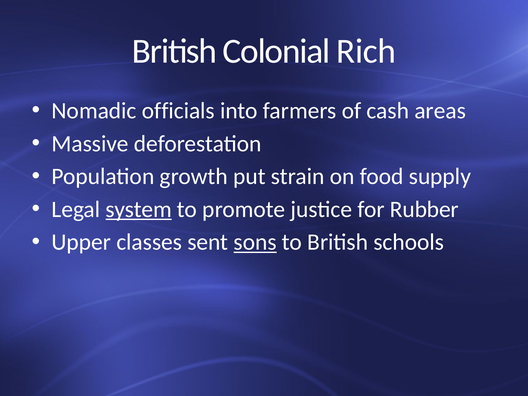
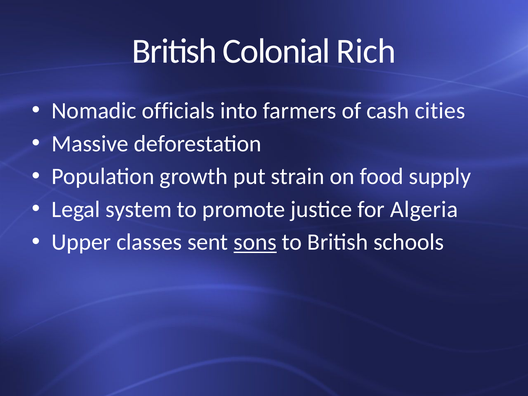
areas: areas -> cities
system underline: present -> none
Rubber: Rubber -> Algeria
